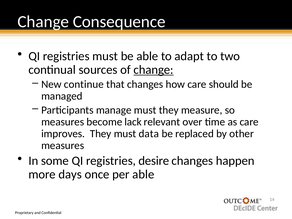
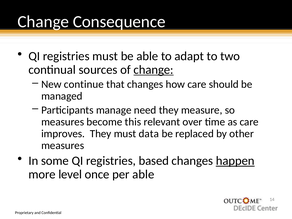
manage must: must -> need
lack: lack -> this
desire: desire -> based
happen underline: none -> present
days: days -> level
